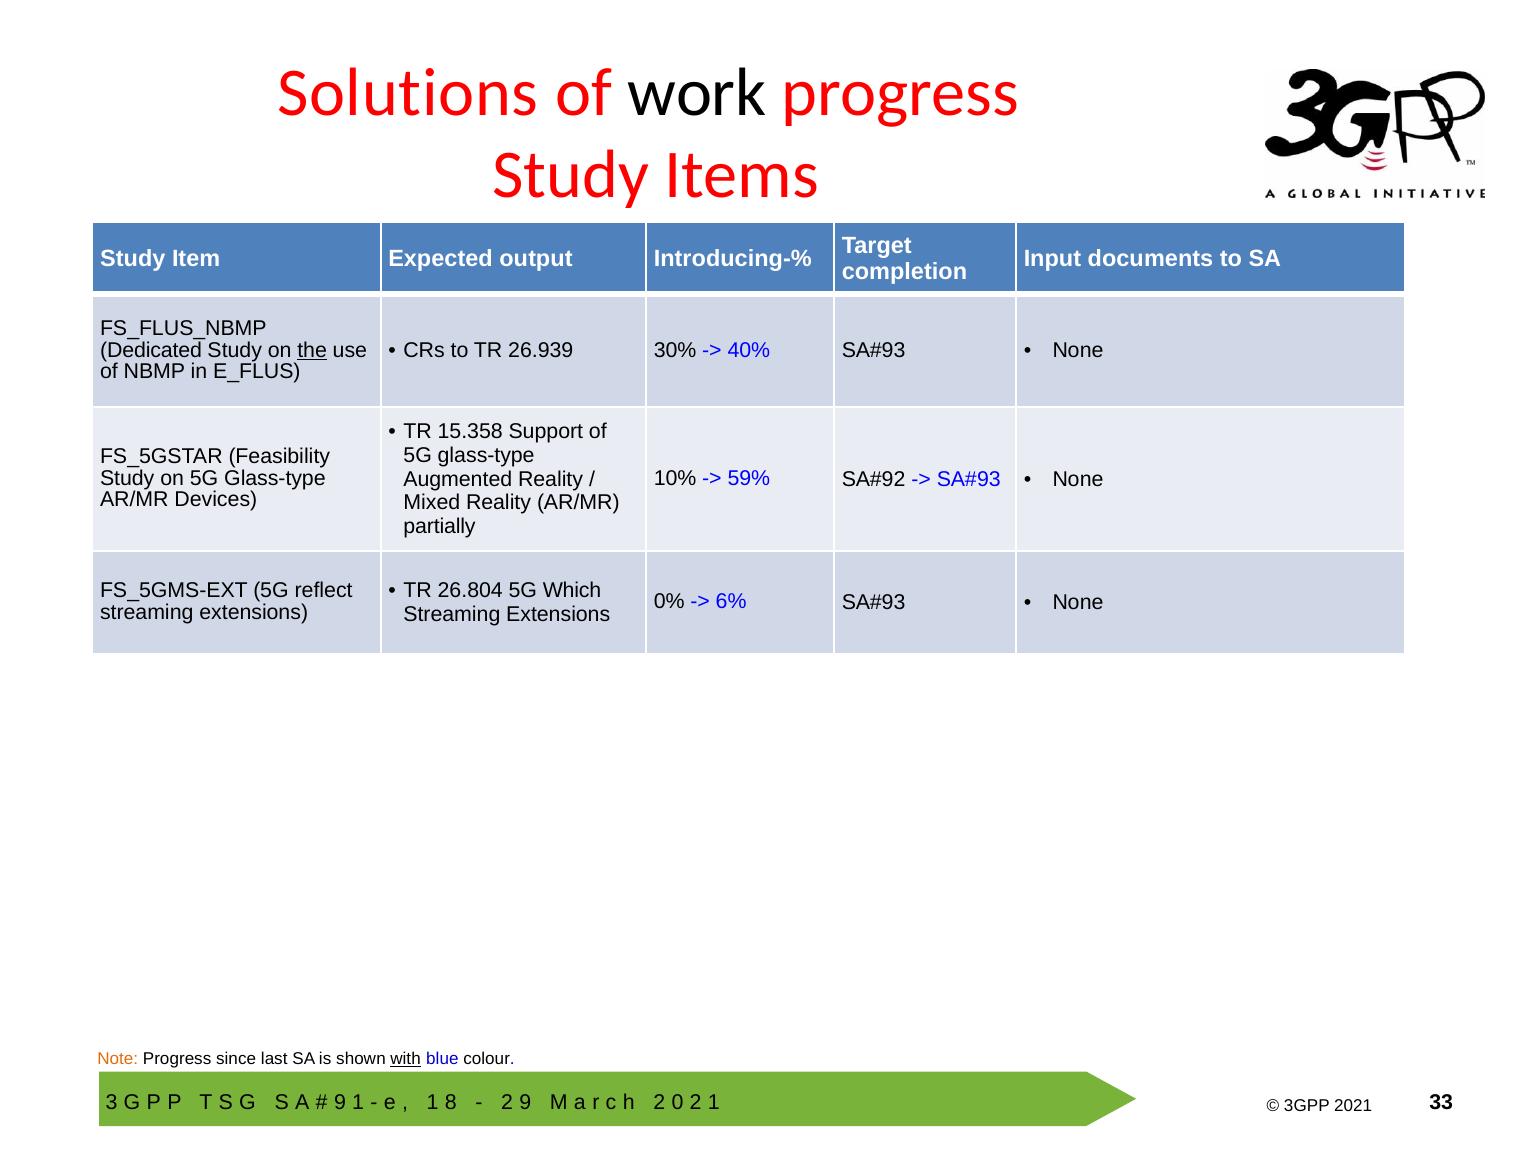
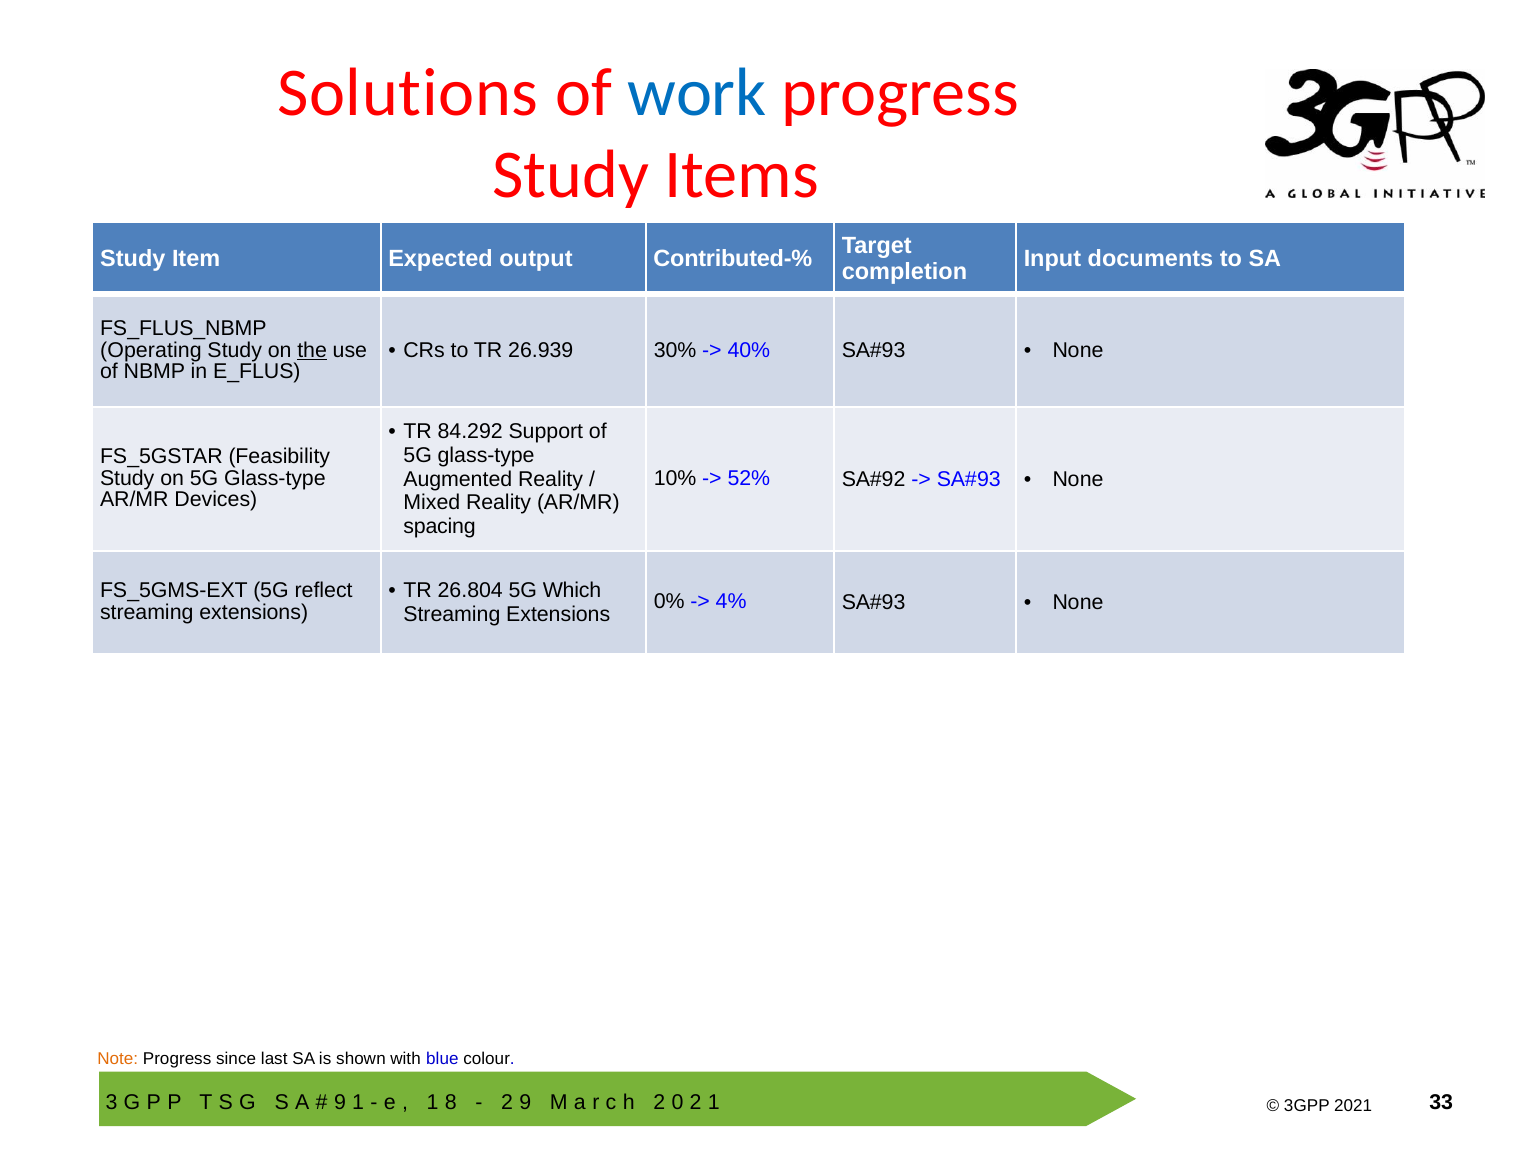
work colour: black -> blue
Introducing-%: Introducing-% -> Contributed-%
Dedicated: Dedicated -> Operating
15.358: 15.358 -> 84.292
59%: 59% -> 52%
partially: partially -> spacing
6%: 6% -> 4%
with underline: present -> none
